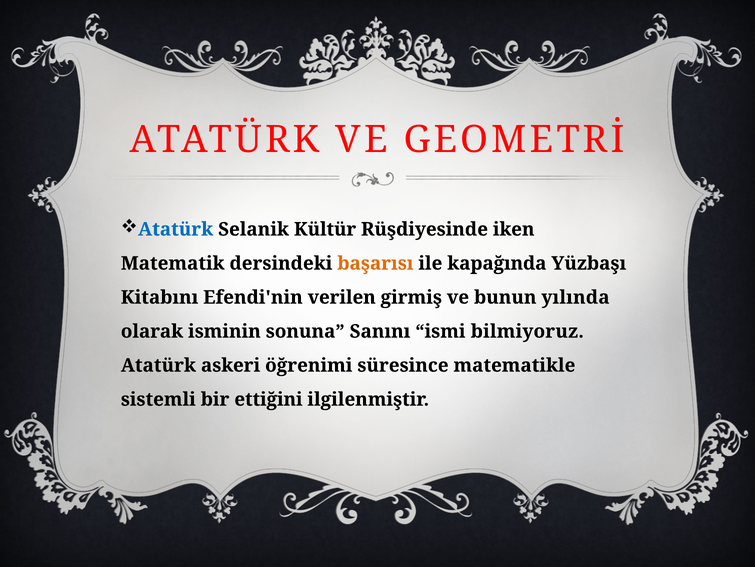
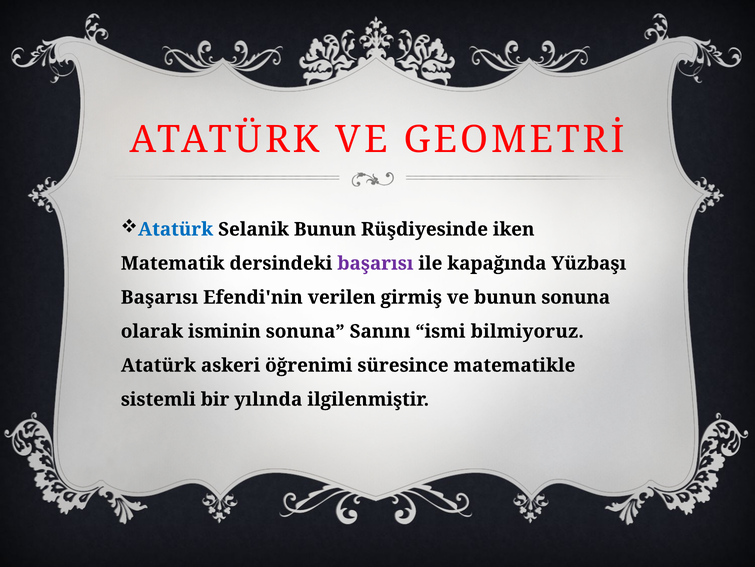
Selanik Kültür: Kültür -> Bunun
başarısı at (375, 263) colour: orange -> purple
Kitabını at (160, 297): Kitabını -> Başarısı
bunun yılında: yılında -> sonuna
ettiğini: ettiğini -> yılında
